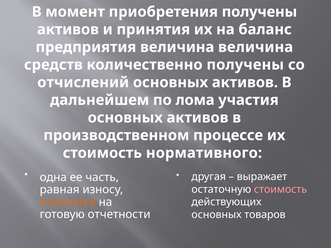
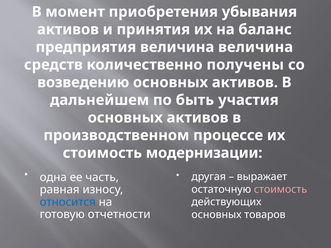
приобретения получены: получены -> убывания
отчислений: отчислений -> возведению
лома: лома -> быть
нормативного: нормативного -> модернизации
относится colour: orange -> blue
